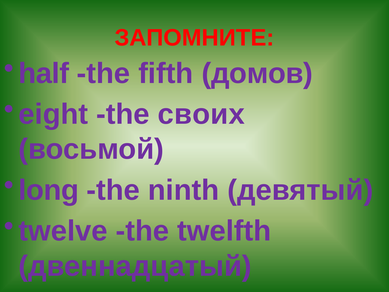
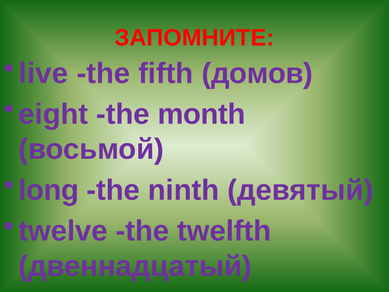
half: half -> live
своих: своих -> month
